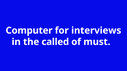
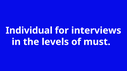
Computer: Computer -> Individual
called: called -> levels
